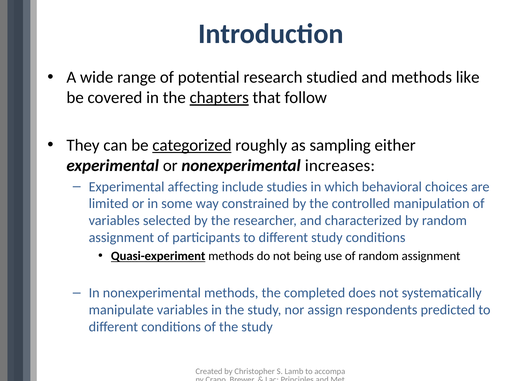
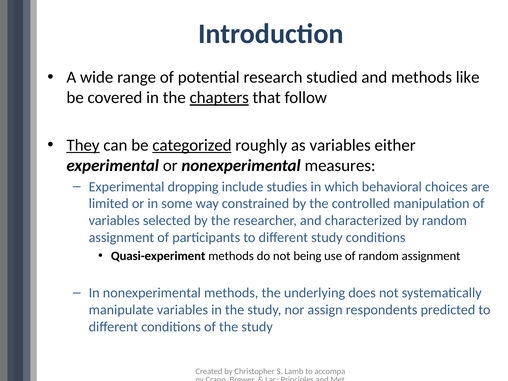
They underline: none -> present
as sampling: sampling -> variables
increases: increases -> measures
affecting: affecting -> dropping
Quasi-experiment underline: present -> none
completed: completed -> underlying
